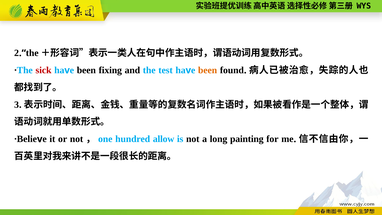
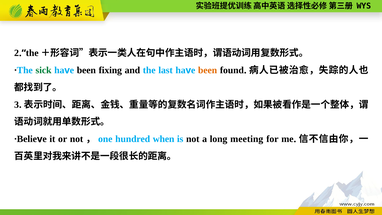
sick colour: red -> green
test: test -> last
allow: allow -> when
painting: painting -> meeting
